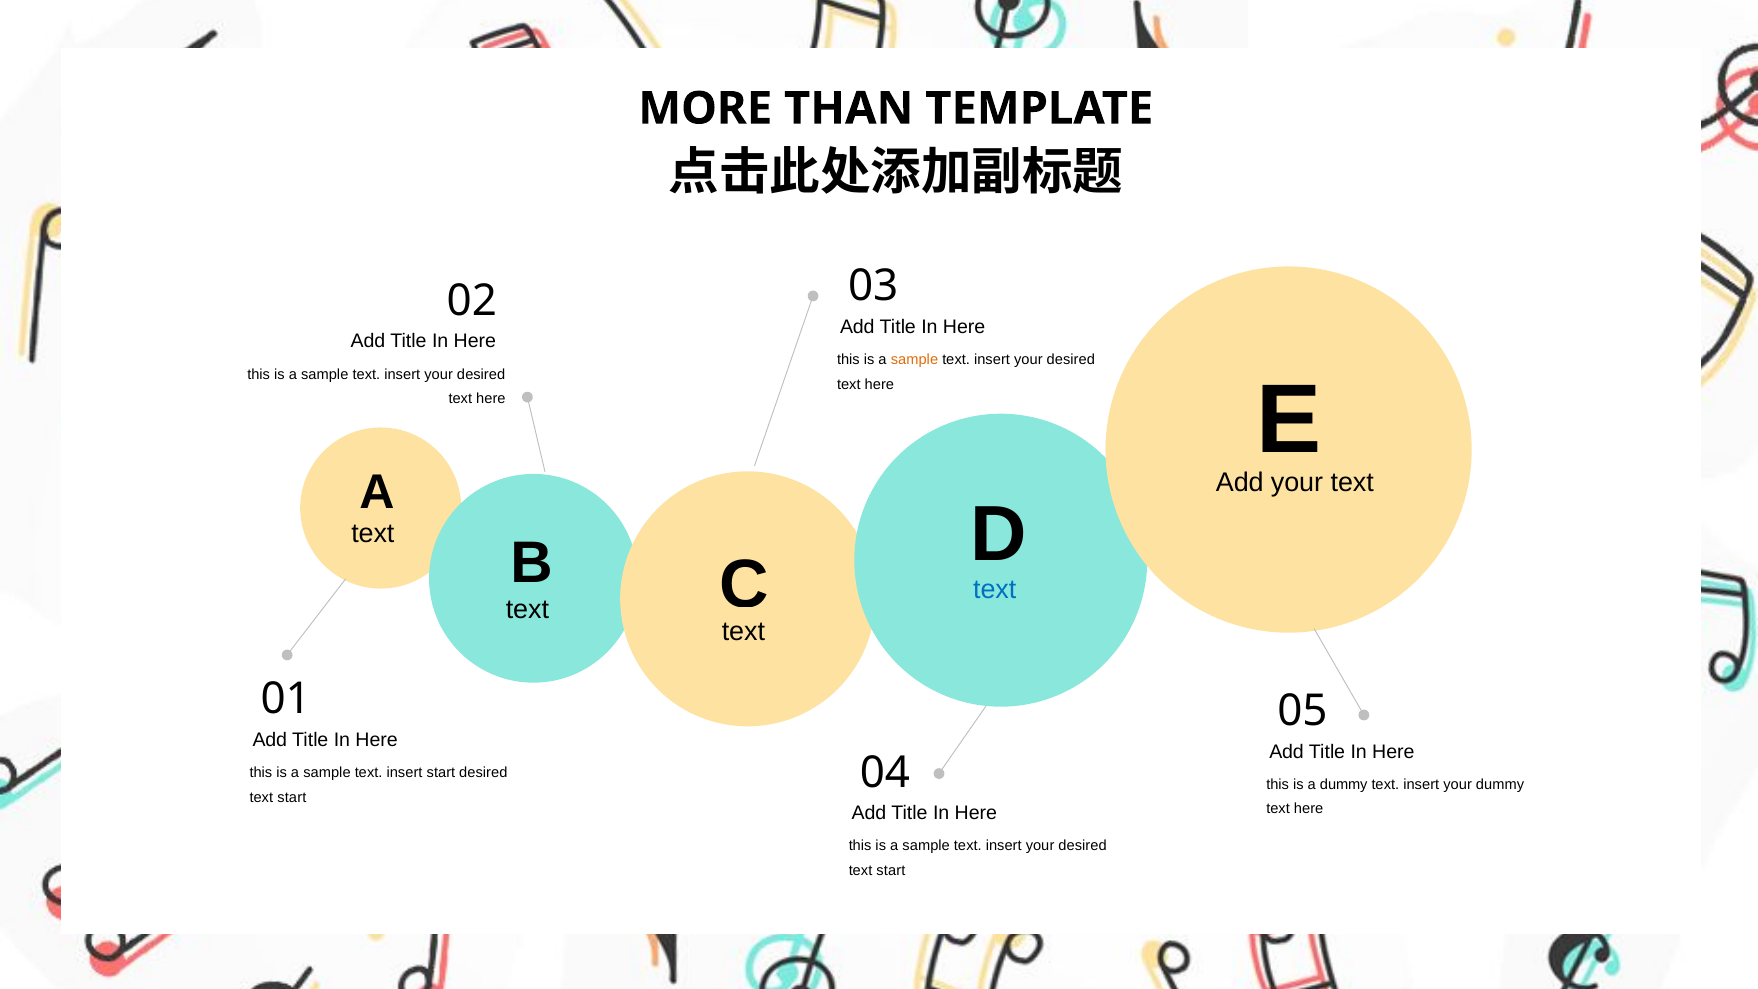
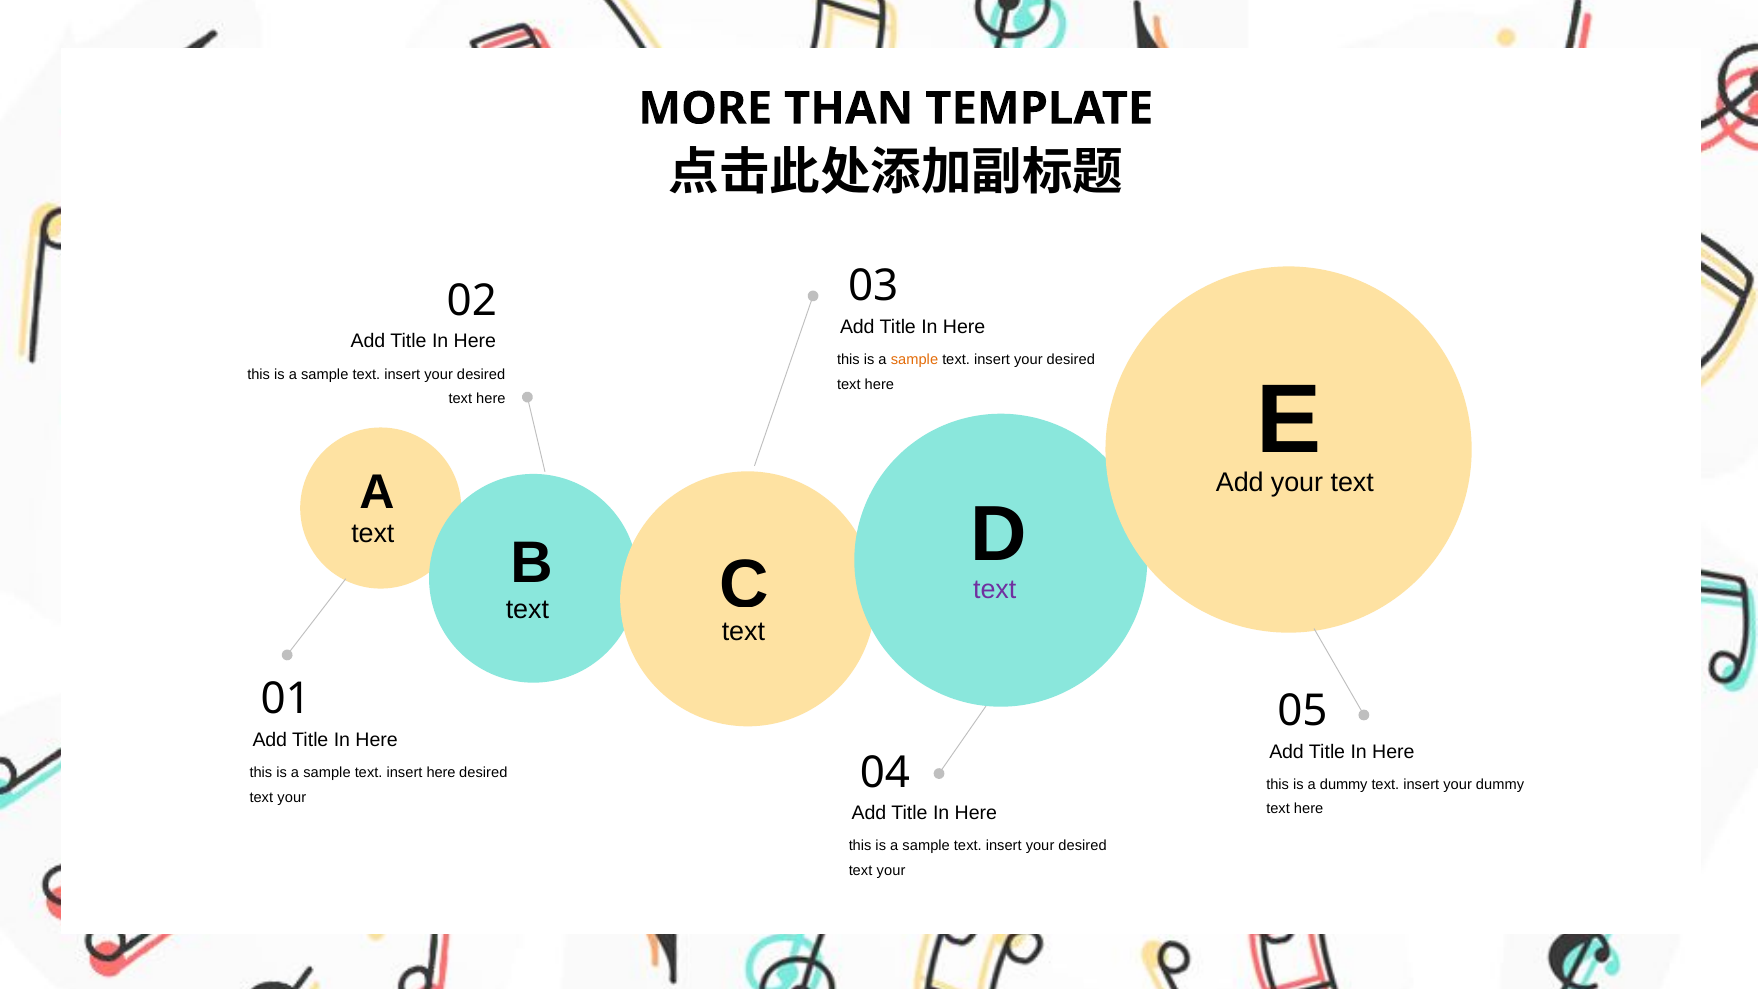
text at (995, 589) colour: blue -> purple
insert start: start -> here
start at (292, 797): start -> your
start at (891, 870): start -> your
